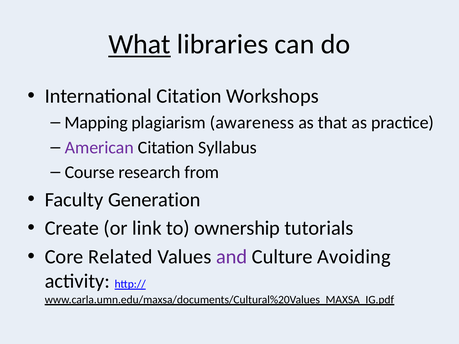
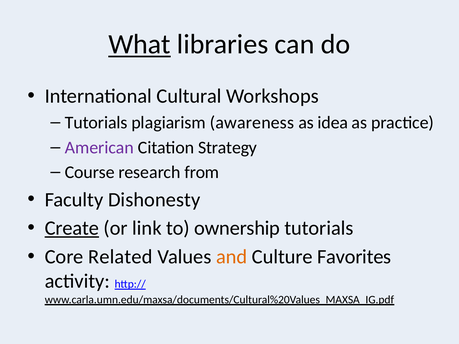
International Citation: Citation -> Cultural
Mapping at (96, 123): Mapping -> Tutorials
that: that -> idea
Syllabus: Syllabus -> Strategy
Generation: Generation -> Dishonesty
Create underline: none -> present
and colour: purple -> orange
Avoiding: Avoiding -> Favorites
